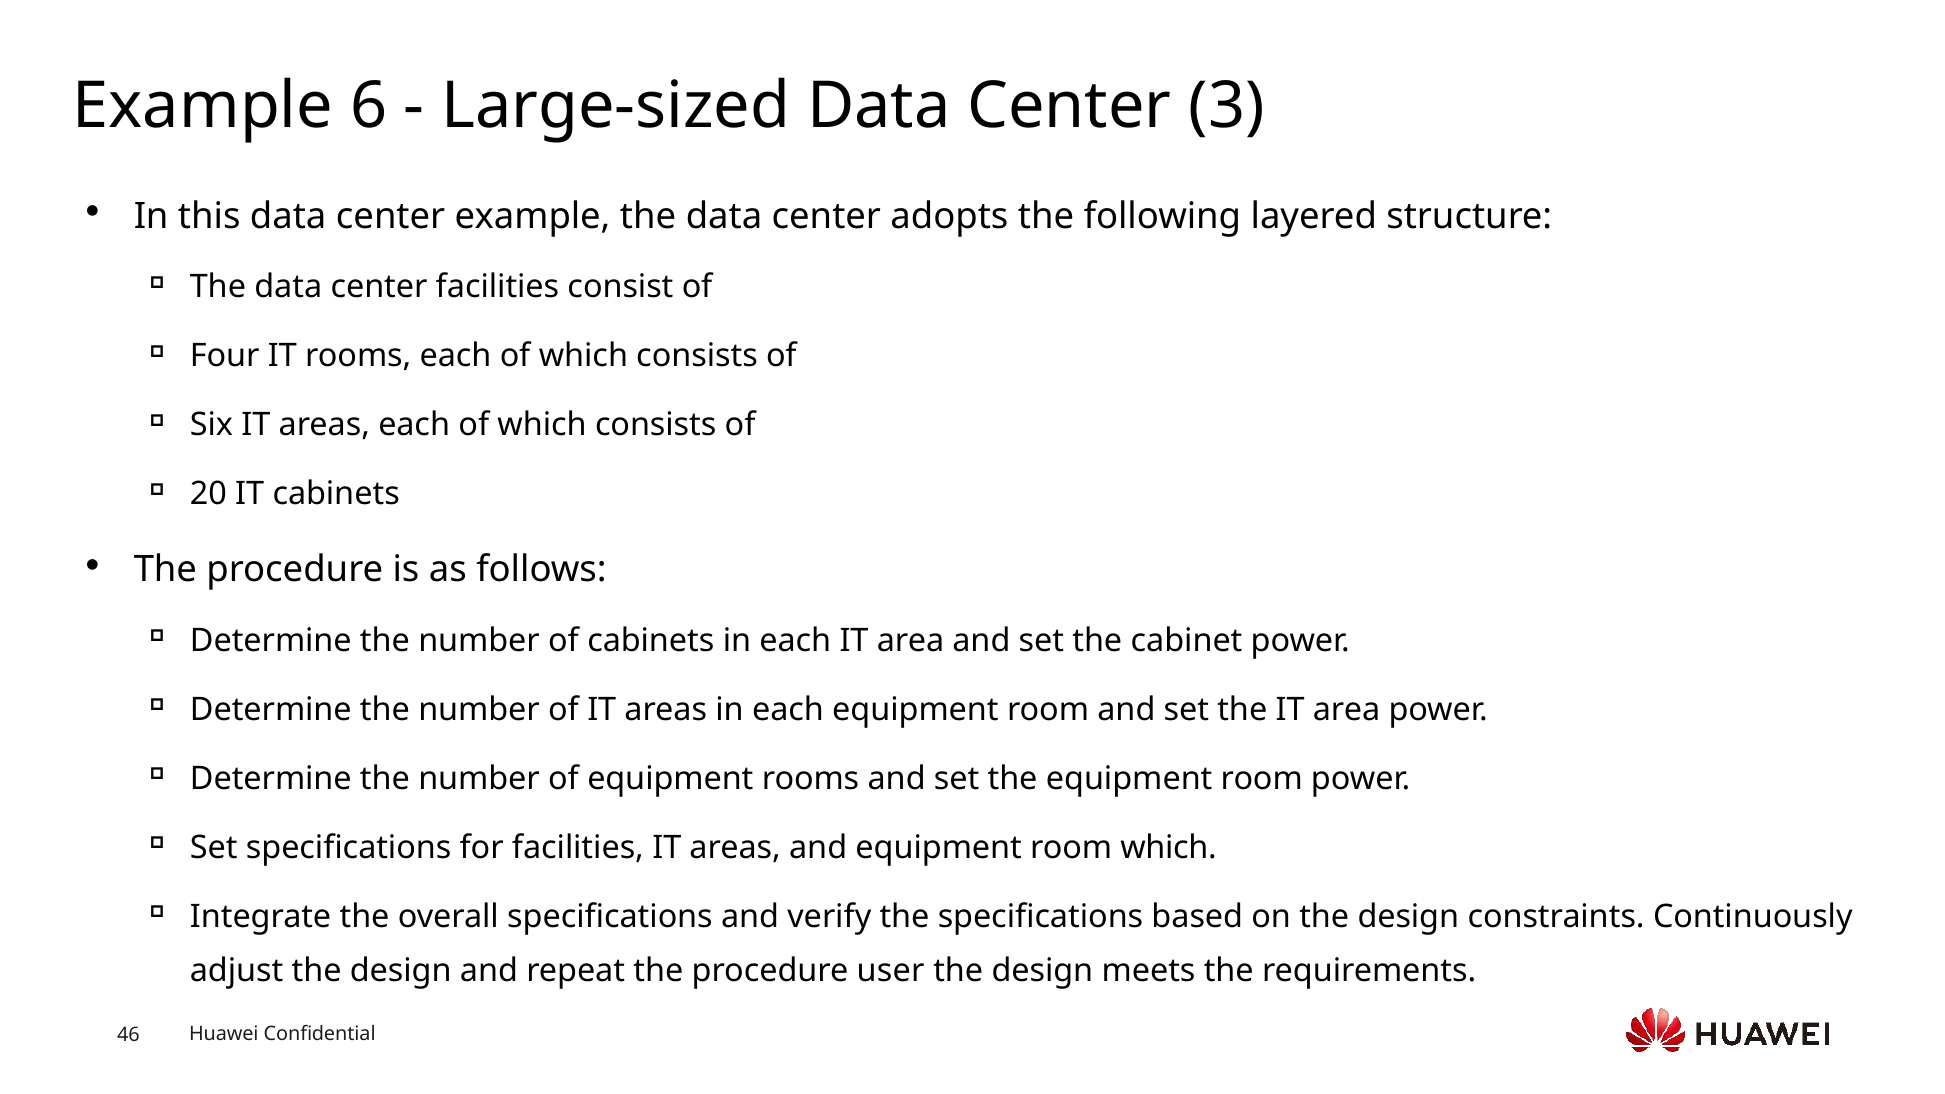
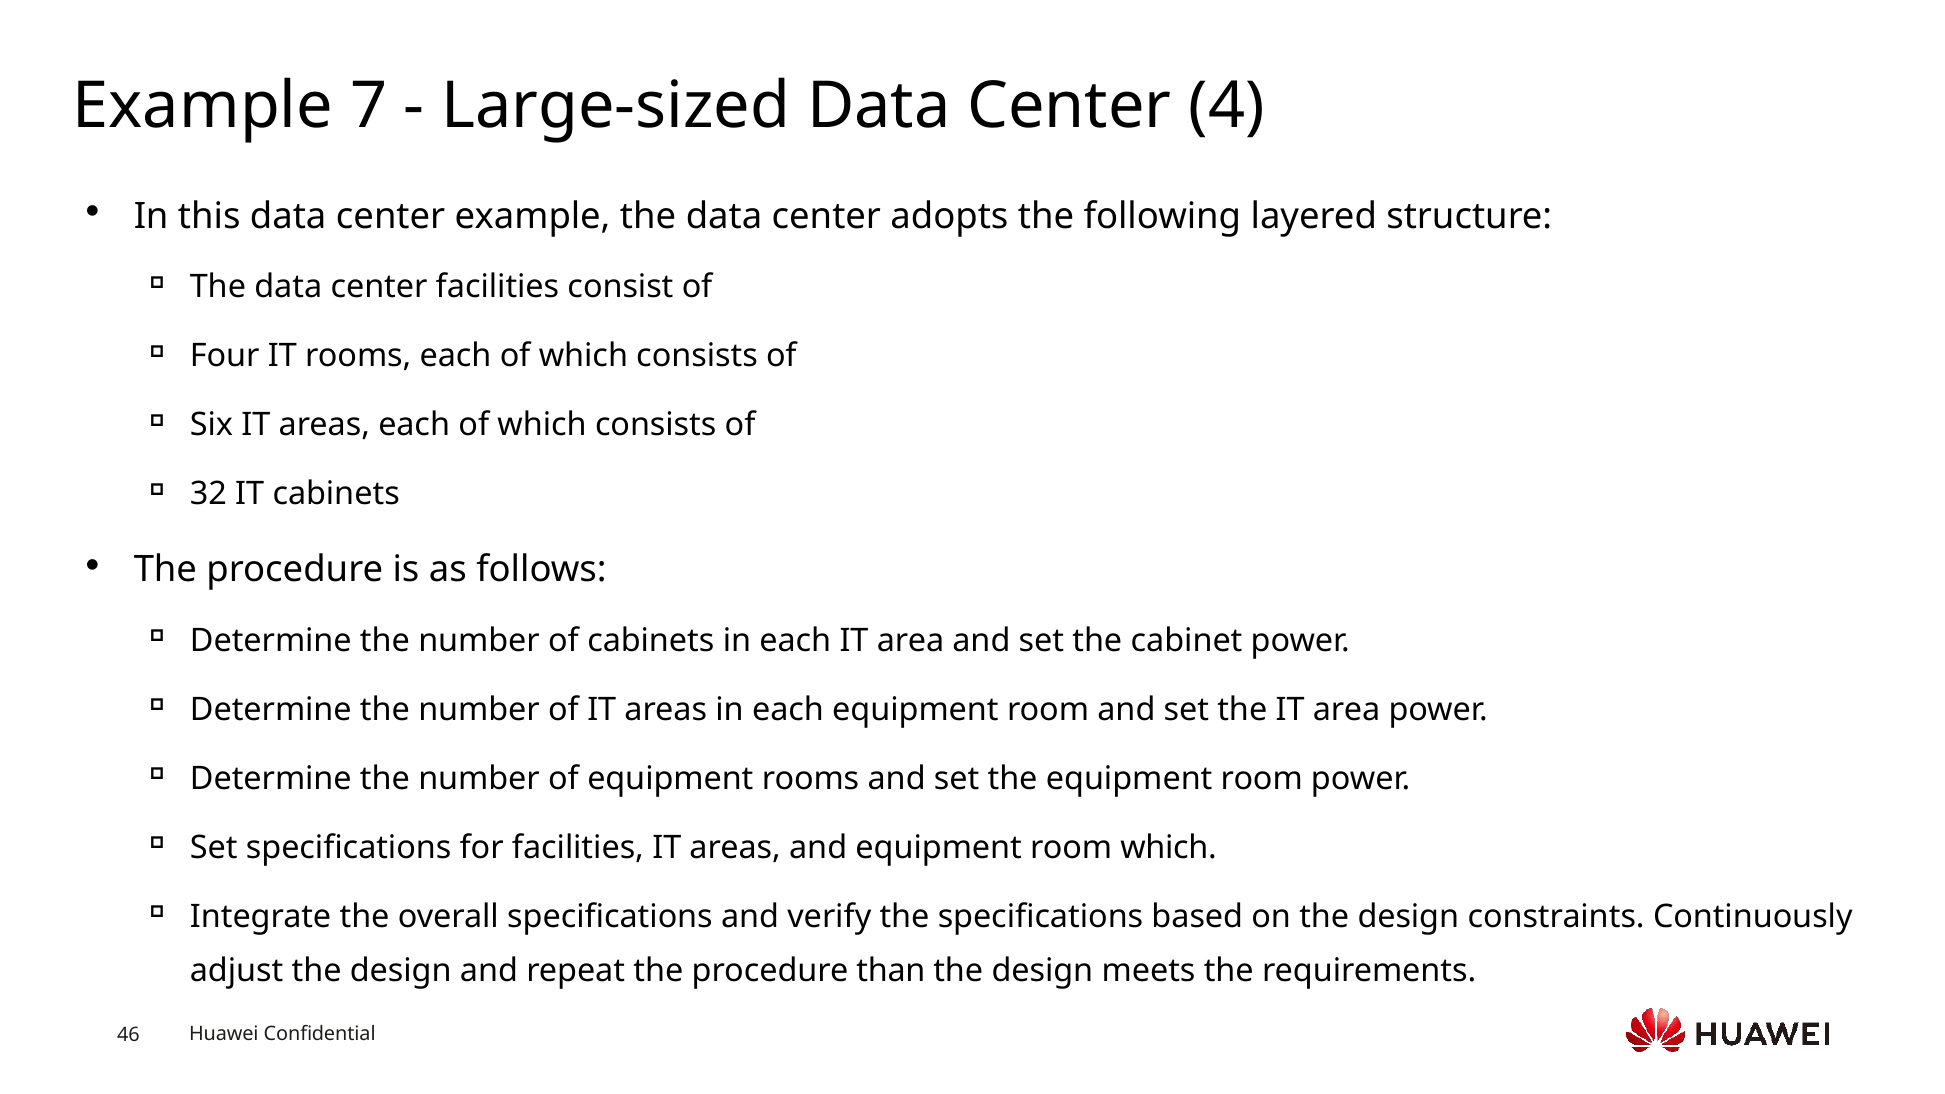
6: 6 -> 7
3: 3 -> 4
20: 20 -> 32
user: user -> than
